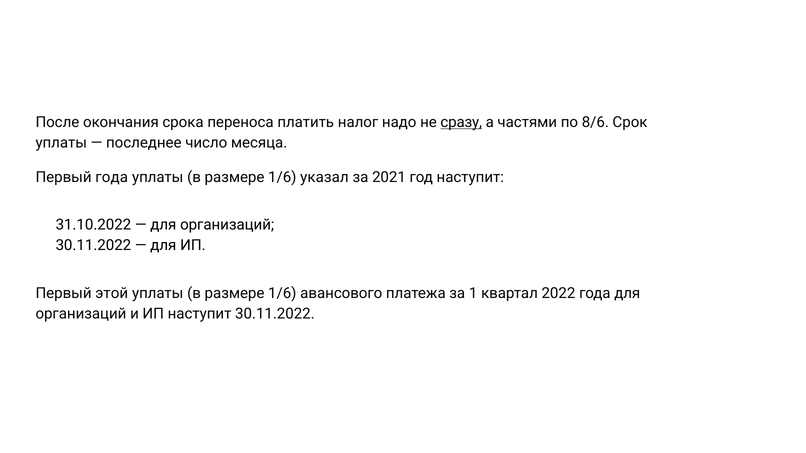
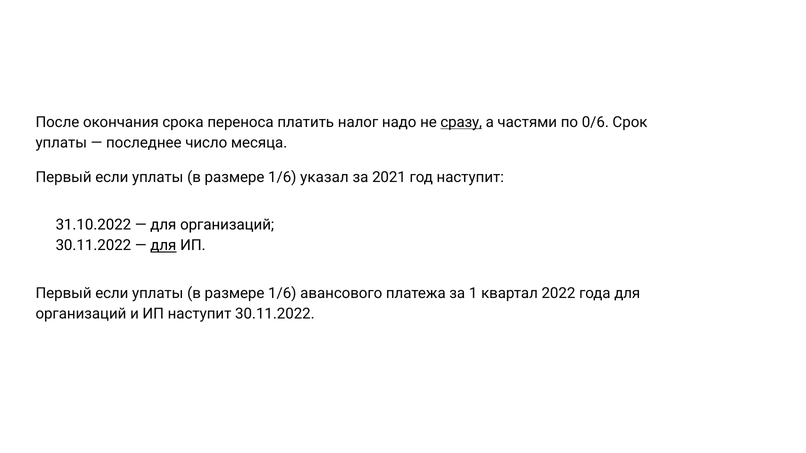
8/6: 8/6 -> 0/6
года at (112, 177): года -> если
для at (163, 246) underline: none -> present
этой at (112, 293): этой -> если
